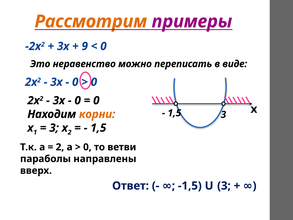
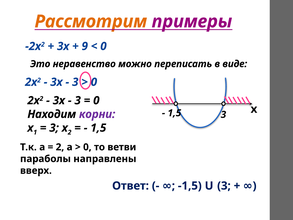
0 at (75, 82): 0 -> 3
0 at (78, 100): 0 -> 3
корни colour: orange -> purple
